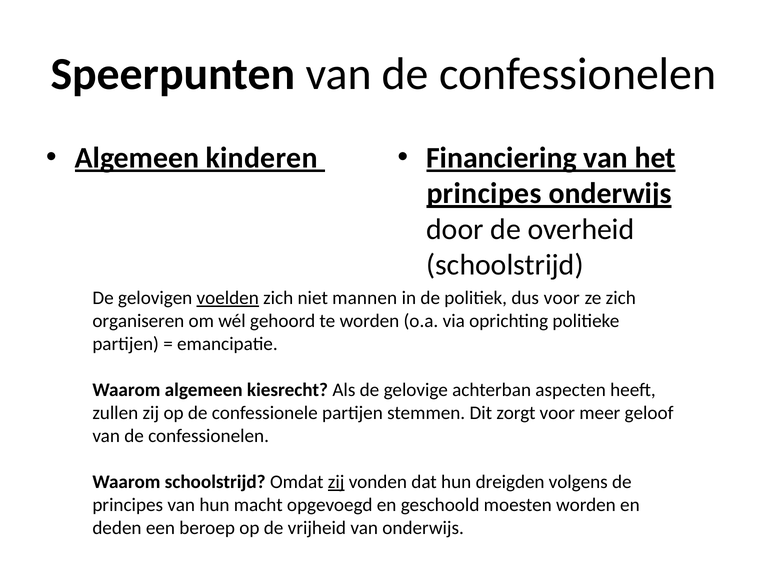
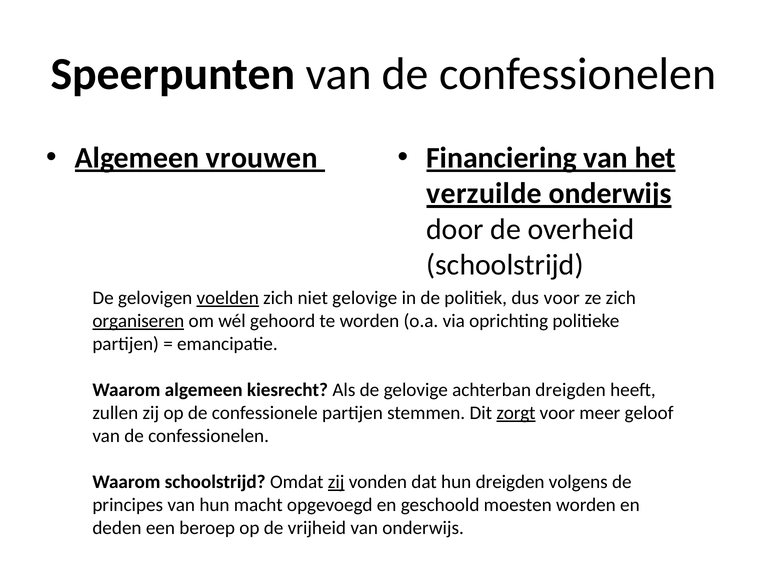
kinderen: kinderen -> vrouwen
principes at (484, 194): principes -> verzuilde
niet mannen: mannen -> gelovige
organiseren underline: none -> present
achterban aspecten: aspecten -> dreigden
zorgt underline: none -> present
